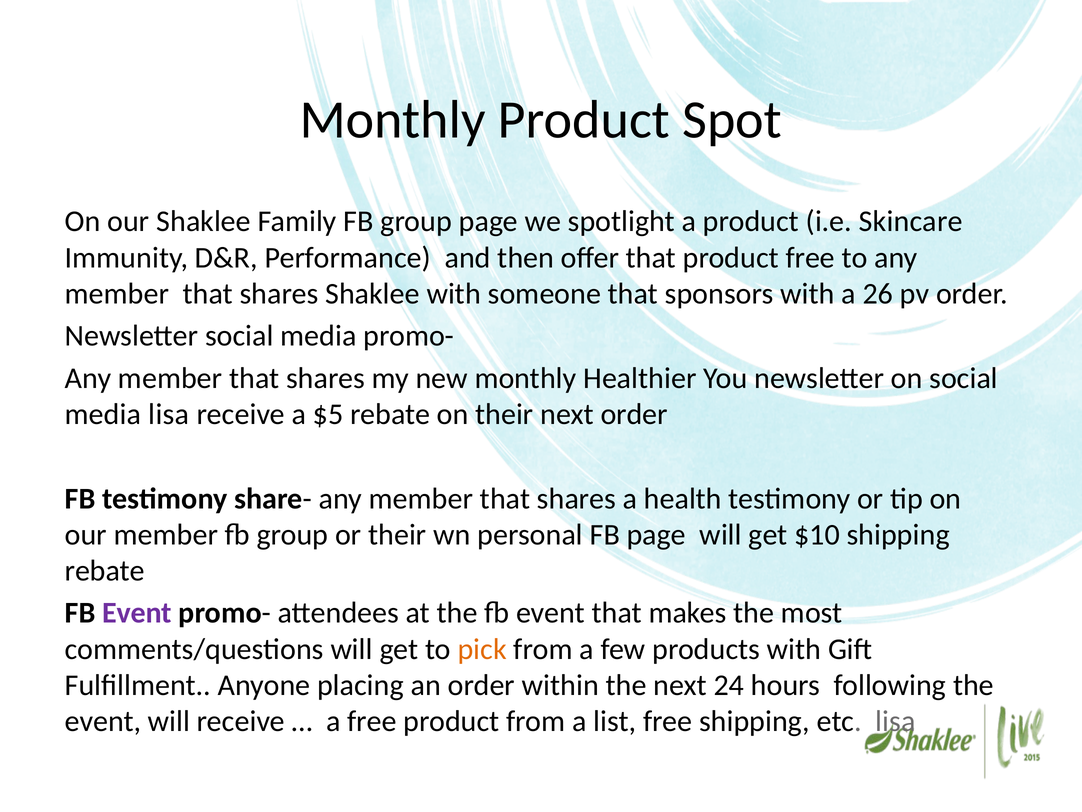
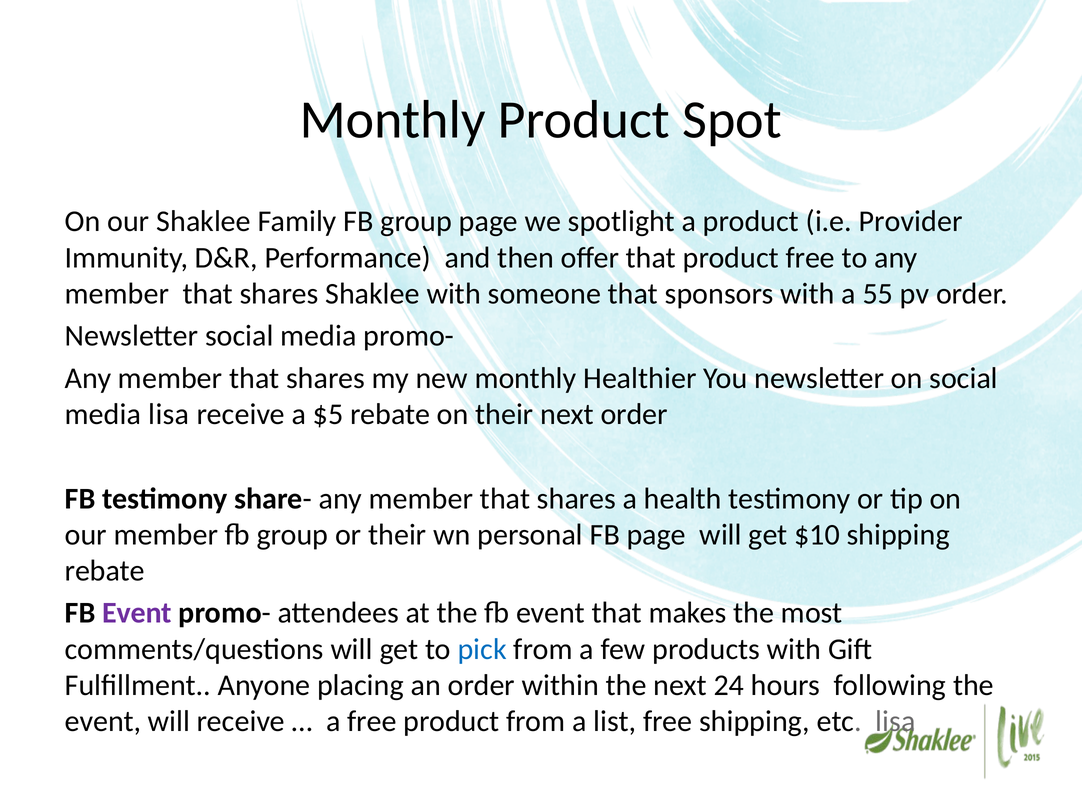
Skincare: Skincare -> Provider
26: 26 -> 55
pick colour: orange -> blue
